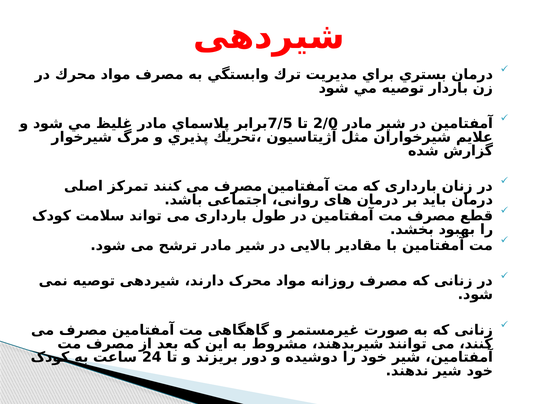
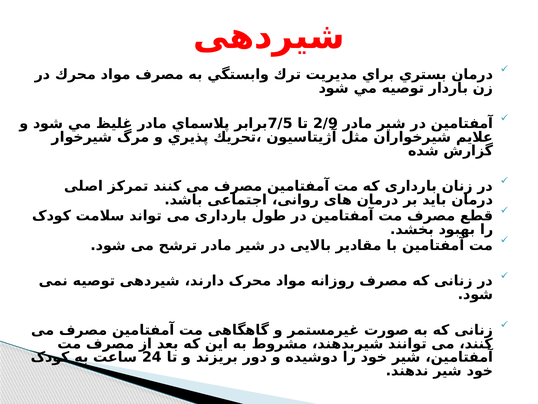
2/0: 2/0 -> 2/9
